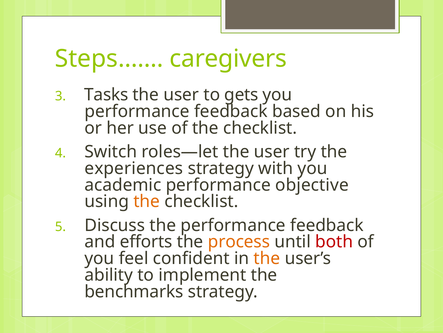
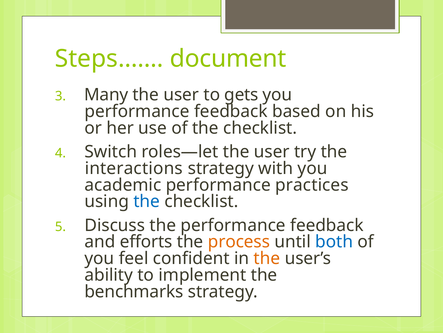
caregivers: caregivers -> document
Tasks: Tasks -> Many
experiences: experiences -> interactions
objective: objective -> practices
the at (147, 201) colour: orange -> blue
both colour: red -> blue
